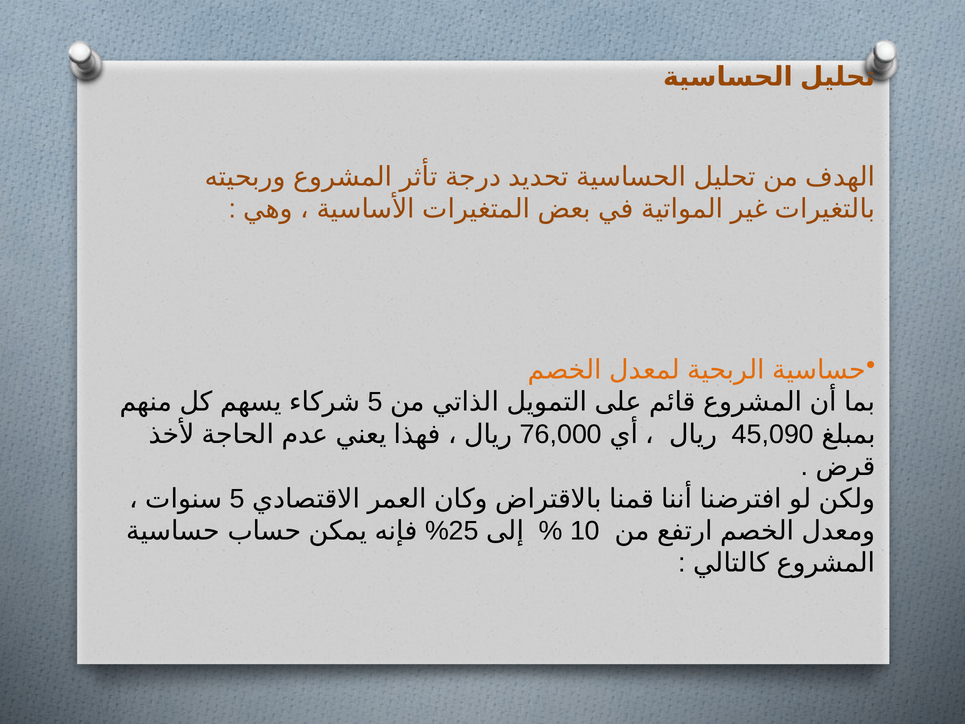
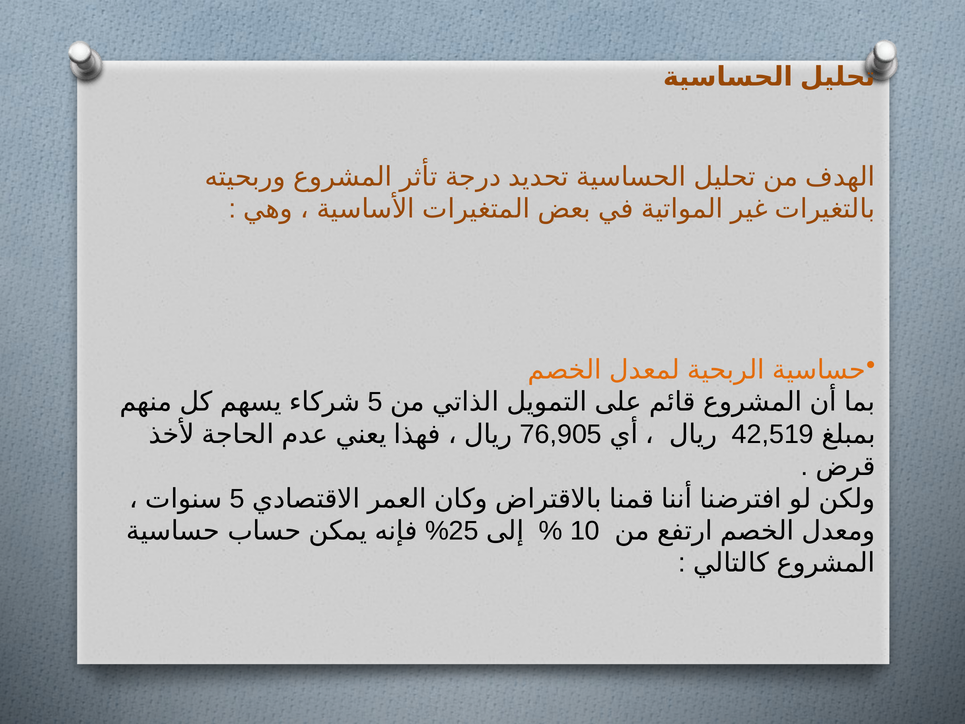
76,000: 76,000 -> 76,905
45,090: 45,090 -> 42,519
